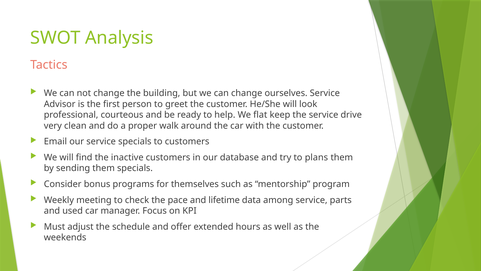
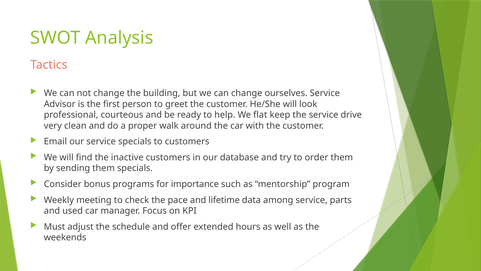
plans: plans -> order
themselves: themselves -> importance
